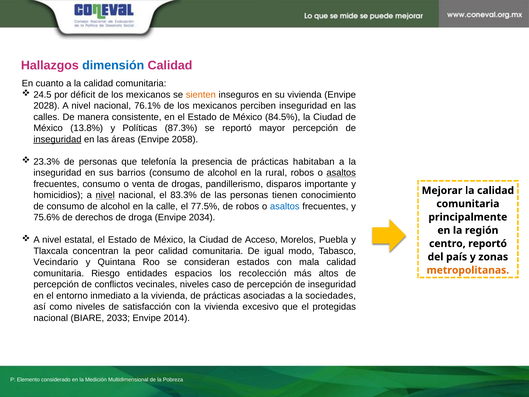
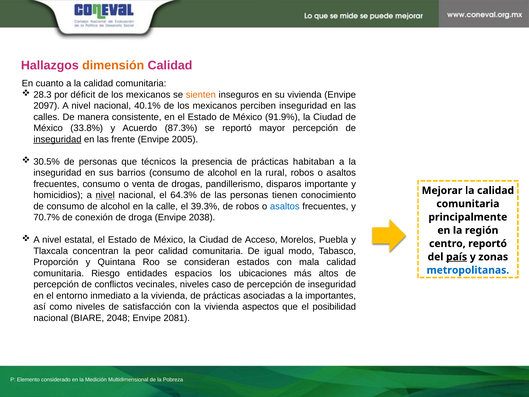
dimensión colour: blue -> orange
24.5: 24.5 -> 28.3
2028: 2028 -> 2097
76.1%: 76.1% -> 40.1%
84.5%: 84.5% -> 91.9%
13.8%: 13.8% -> 33.8%
Políticas: Políticas -> Acuerdo
áreas: áreas -> frente
2058: 2058 -> 2005
23.3%: 23.3% -> 30.5%
telefonía: telefonía -> técnicos
asaltos at (341, 173) underline: present -> none
83.3%: 83.3% -> 64.3%
77.5%: 77.5% -> 39.3%
75.6%: 75.6% -> 70.7%
derechos: derechos -> conexión
2034: 2034 -> 2038
país underline: none -> present
Vecindario: Vecindario -> Proporción
metropolitanas colour: orange -> blue
recolección: recolección -> ubicaciones
sociedades: sociedades -> importantes
excesivo: excesivo -> aspectos
protegidas: protegidas -> posibilidad
2033: 2033 -> 2048
2014: 2014 -> 2081
